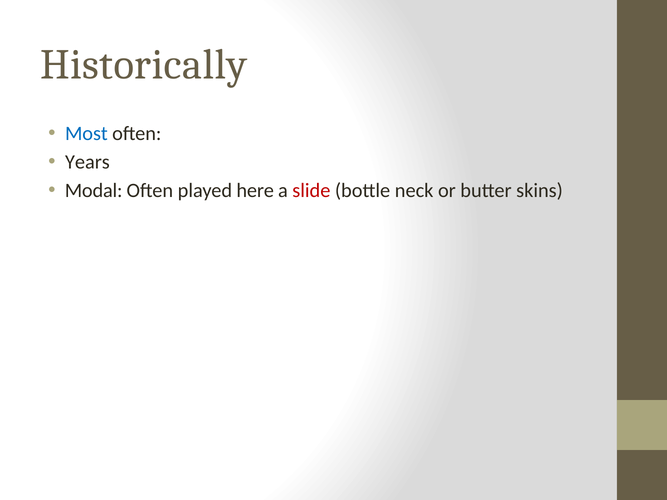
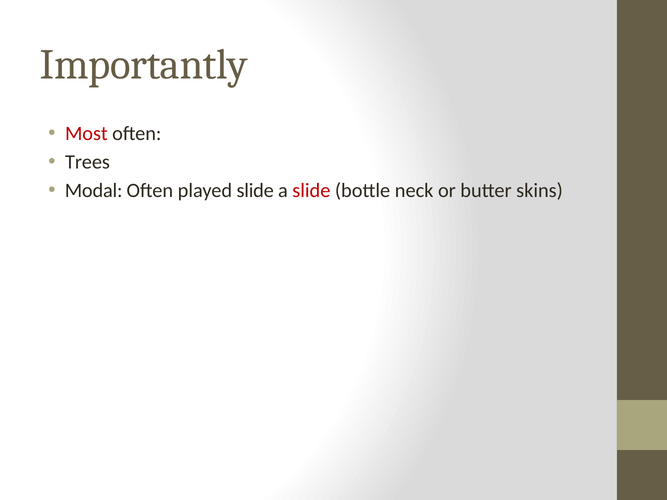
Historically: Historically -> Importantly
Most colour: blue -> red
Years: Years -> Trees
played here: here -> slide
